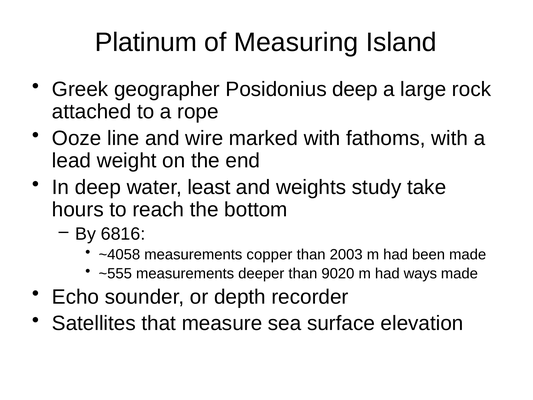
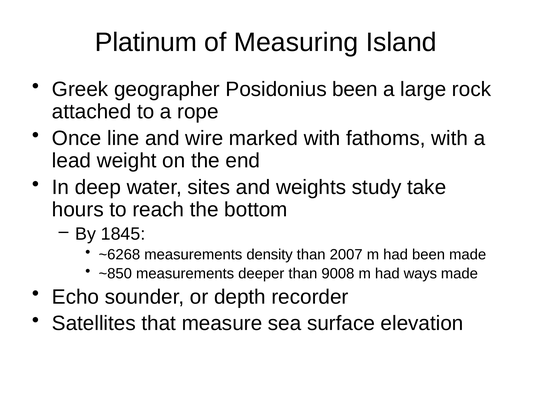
Posidonius deep: deep -> been
Ooze: Ooze -> Once
least: least -> sites
6816: 6816 -> 1845
~4058: ~4058 -> ~6268
copper: copper -> density
2003: 2003 -> 2007
~555: ~555 -> ~850
9020: 9020 -> 9008
